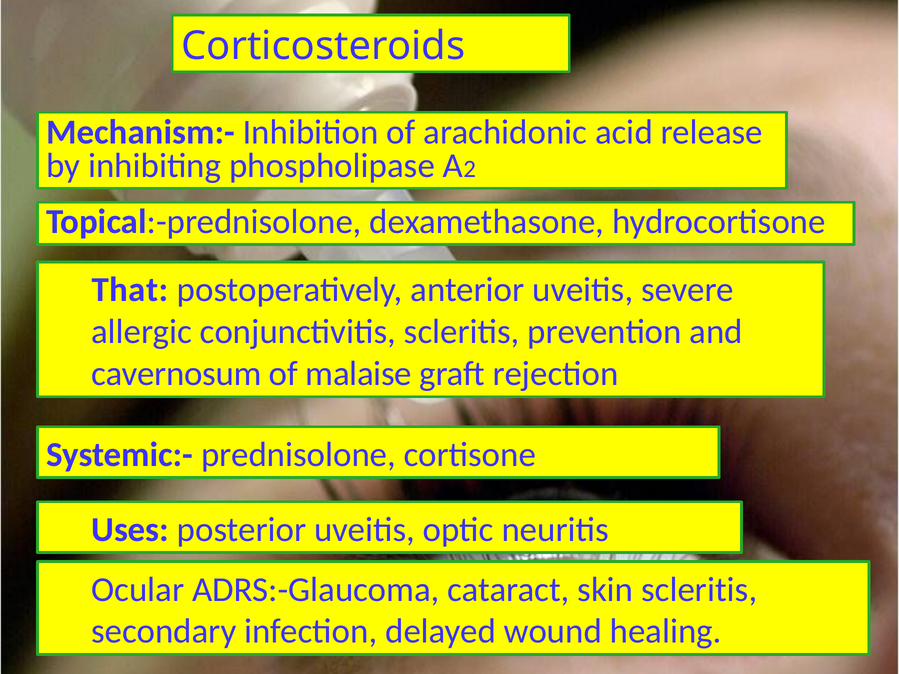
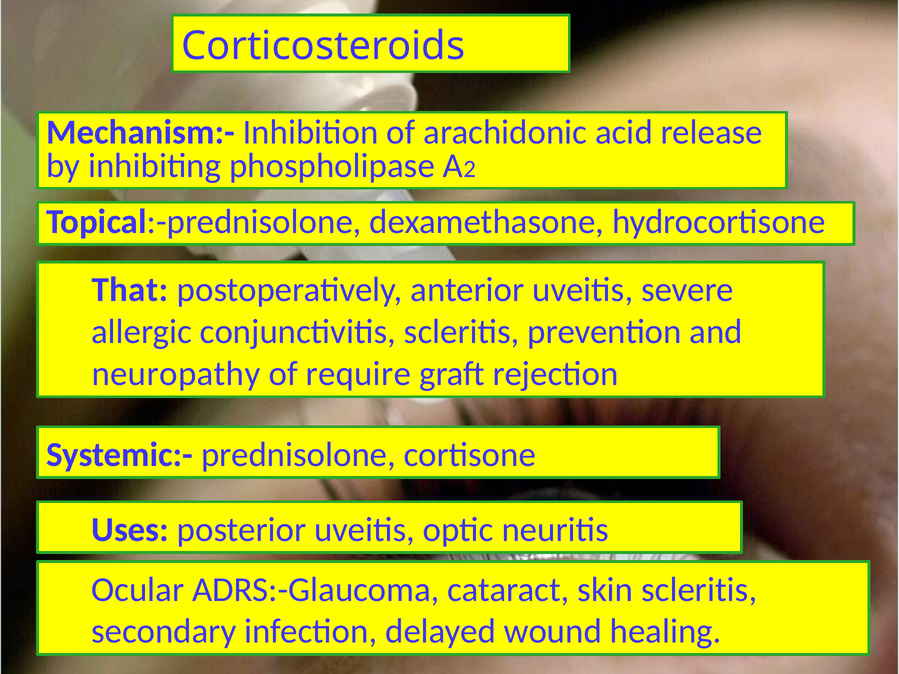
cavernosum: cavernosum -> neuropathy
malaise: malaise -> require
